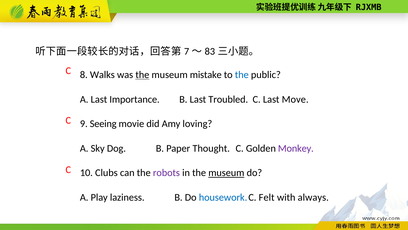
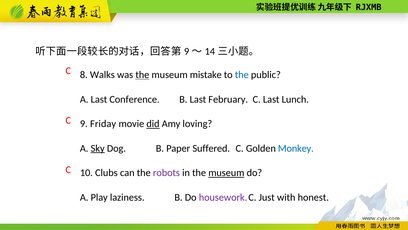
7 at (187, 51): 7 -> 9
83: 83 -> 14
Importance: Importance -> Conference
Troubled: Troubled -> February
Move: Move -> Lunch
Seeing: Seeing -> Friday
did underline: none -> present
Sky underline: none -> present
Thought: Thought -> Suffered
Monkey colour: purple -> blue
housework colour: blue -> purple
Felt: Felt -> Just
always: always -> honest
